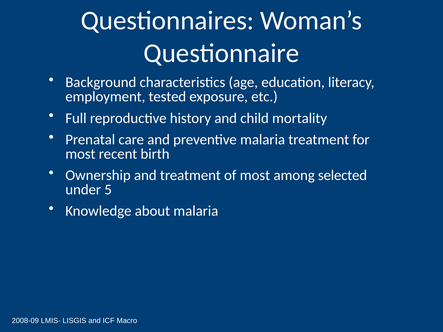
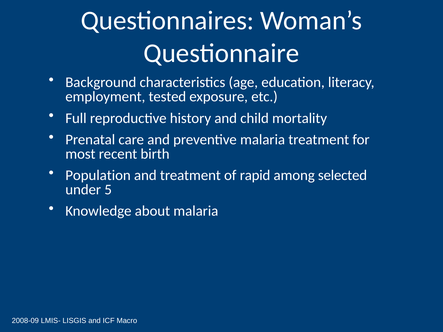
Ownership: Ownership -> Population
of most: most -> rapid
